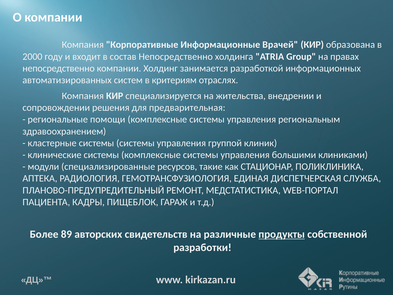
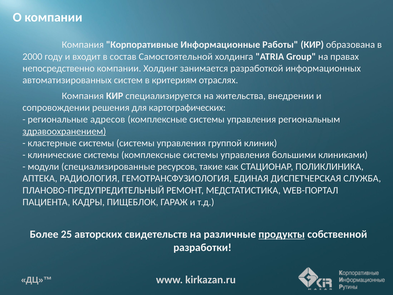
Врачей: Врачей -> Работы
состав Непосредственно: Непосредственно -> Самостоятельной
предварительная: предварительная -> картографических
помощи: помощи -> адресов
здравоохранением underline: none -> present
89: 89 -> 25
